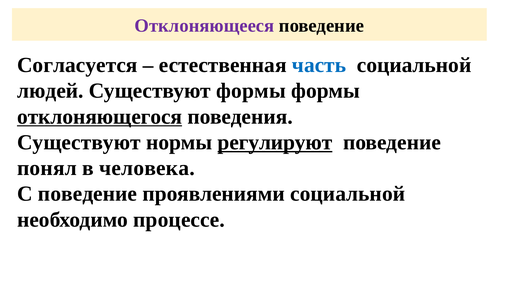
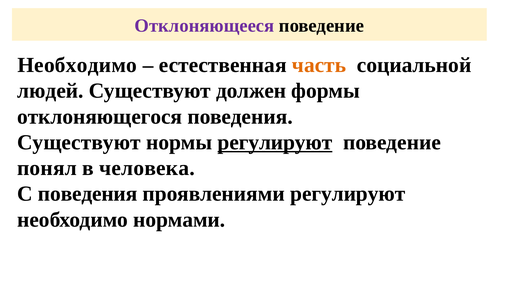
Согласуется at (77, 65): Согласуется -> Необходимо
часть colour: blue -> orange
Существуют формы: формы -> должен
отклоняющегося underline: present -> none
С поведение: поведение -> поведения
проявлениями социальной: социальной -> регулируют
процессе: процессе -> нормами
